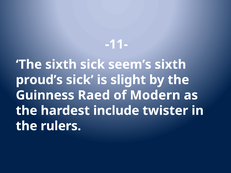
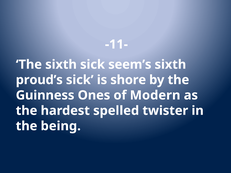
slight: slight -> shore
Raed: Raed -> Ones
include: include -> spelled
rulers: rulers -> being
